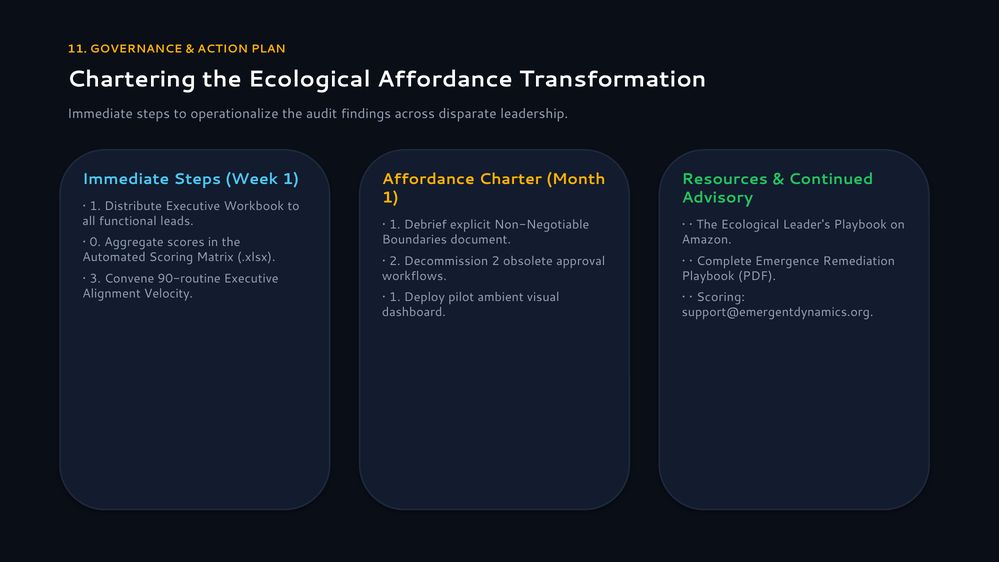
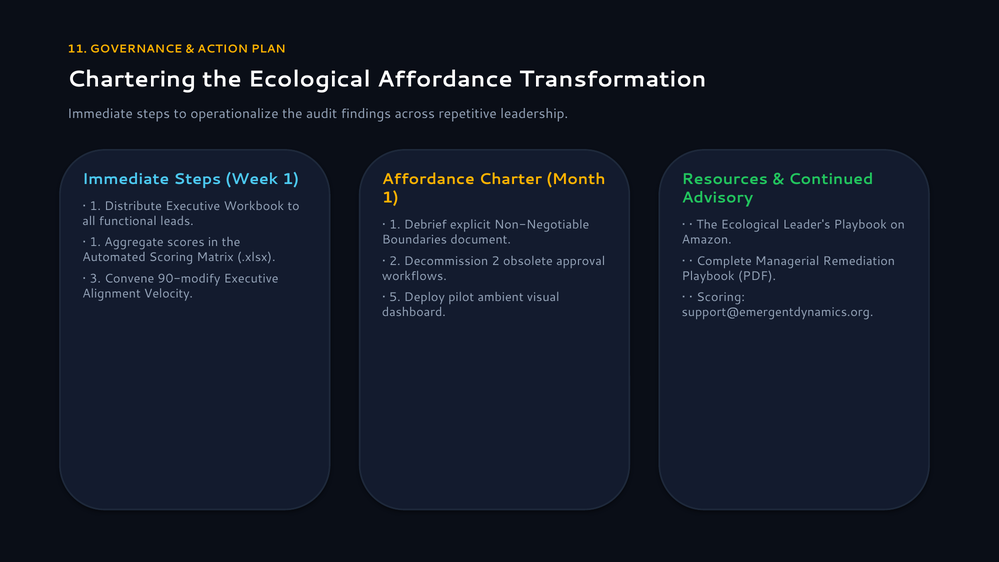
disparate: disparate -> repetitive
0 at (95, 242): 0 -> 1
Emergence: Emergence -> Managerial
90-routine: 90-routine -> 90-modify
1 at (395, 297): 1 -> 5
